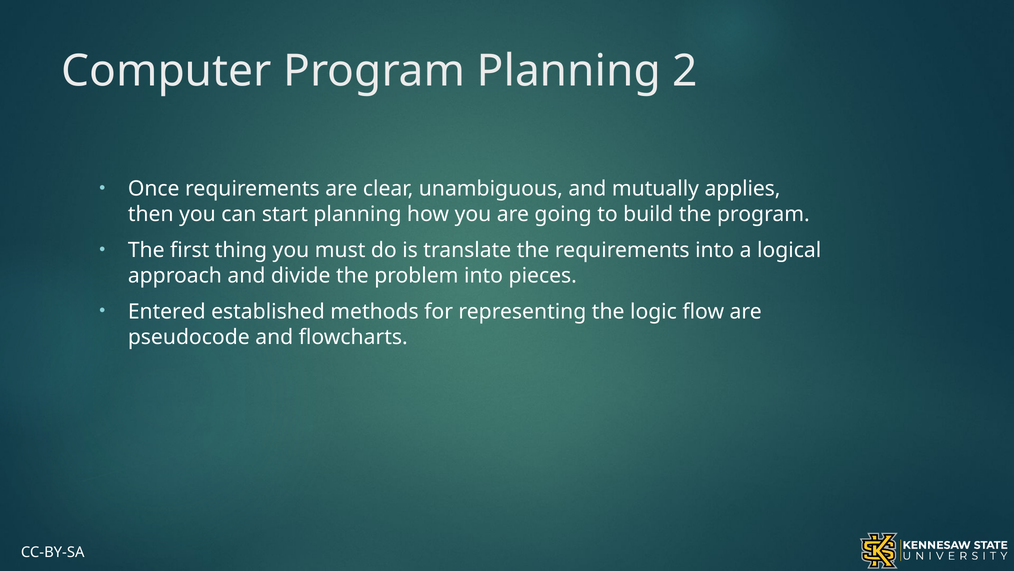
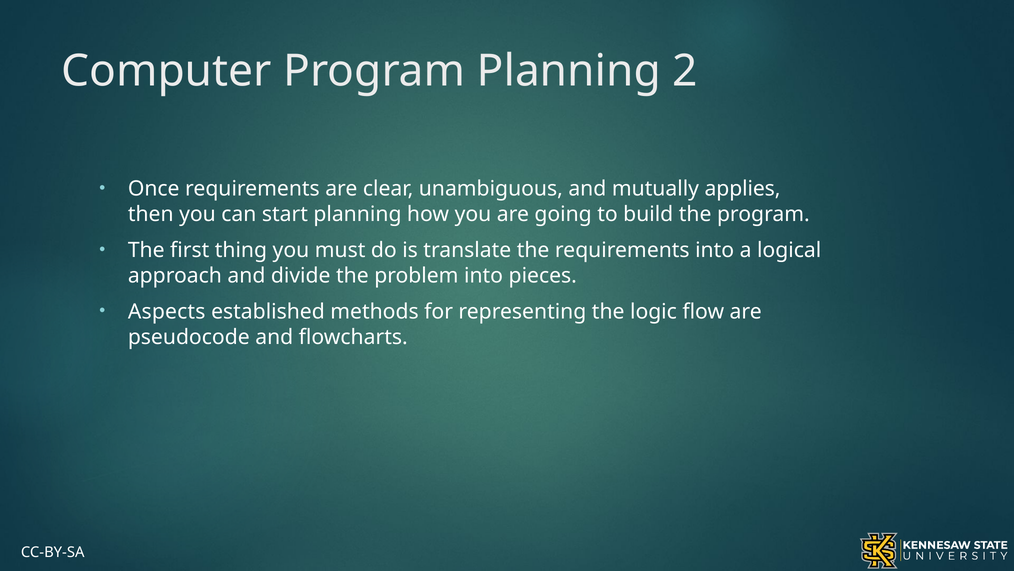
Entered: Entered -> Aspects
